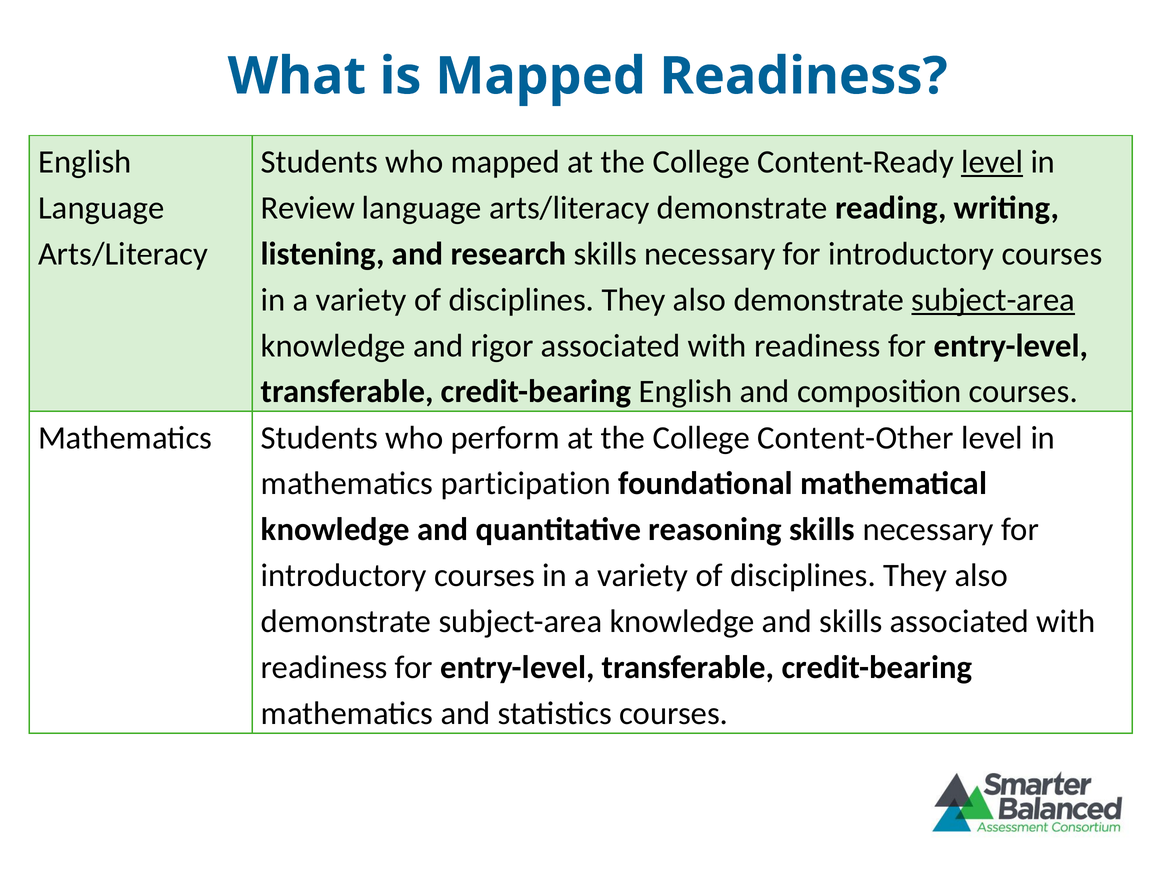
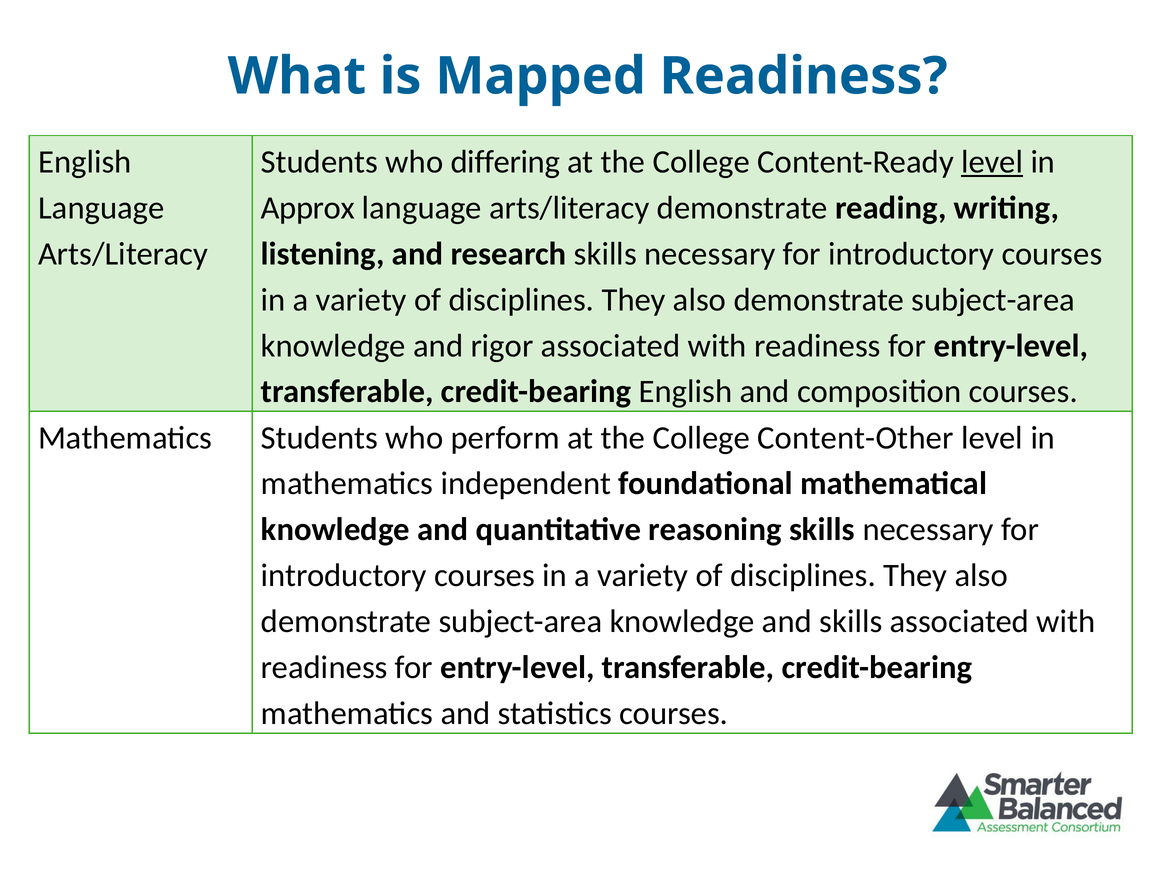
who mapped: mapped -> differing
Review: Review -> Approx
subject-area at (993, 300) underline: present -> none
participation: participation -> independent
